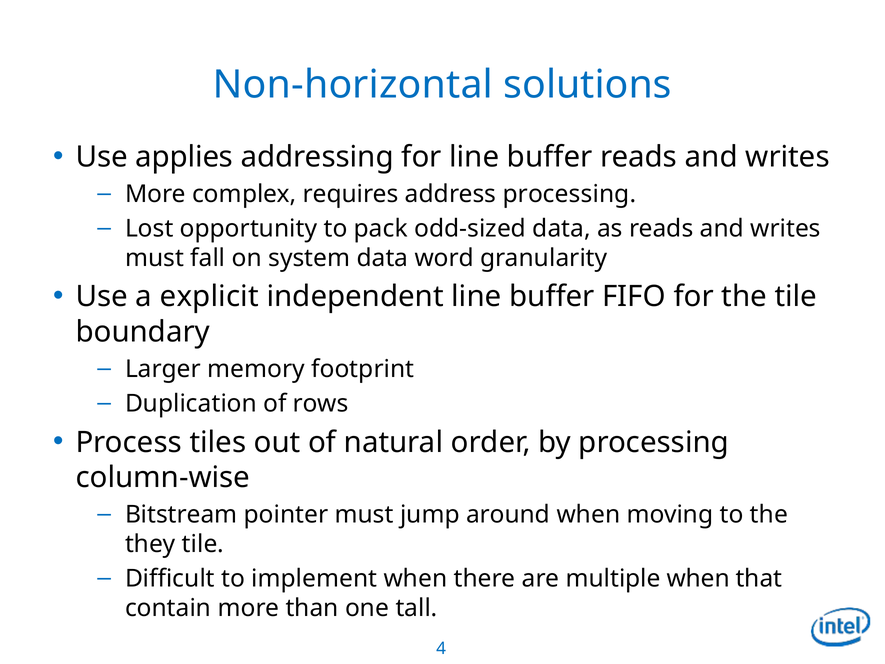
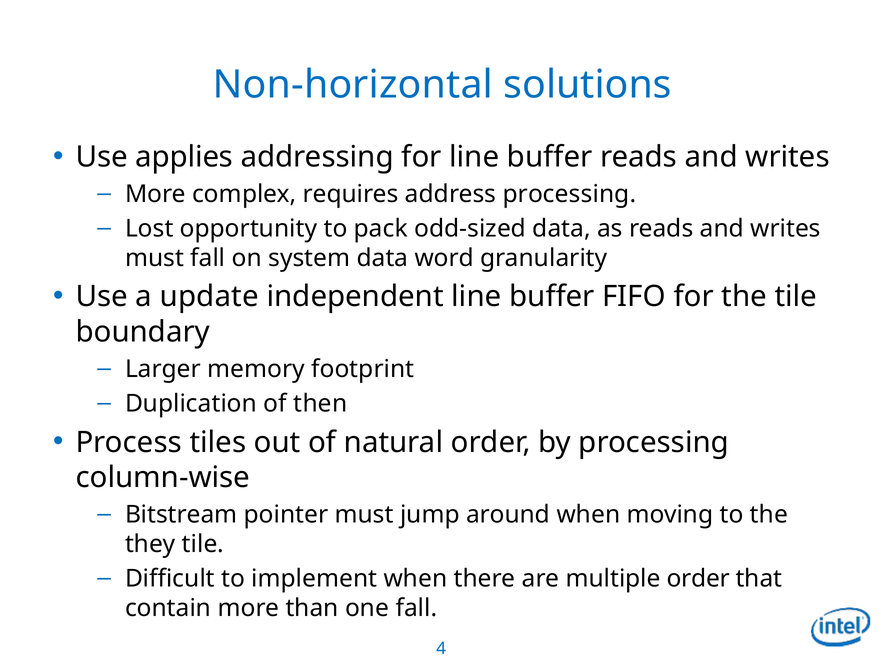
explicit: explicit -> update
rows: rows -> then
multiple when: when -> order
one tall: tall -> fall
